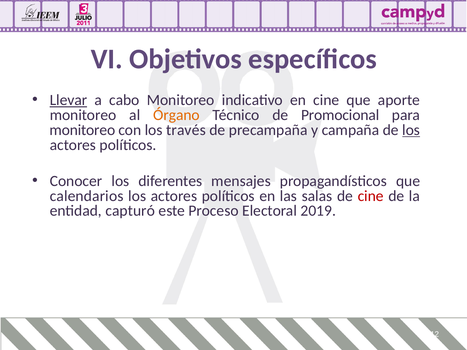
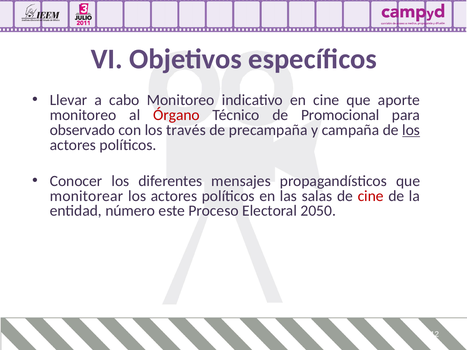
Llevar underline: present -> none
Órgano colour: orange -> red
monitoreo at (82, 130): monitoreo -> observado
calendarios: calendarios -> monitorear
capturó: capturó -> número
2019: 2019 -> 2050
